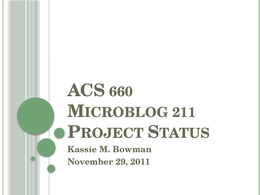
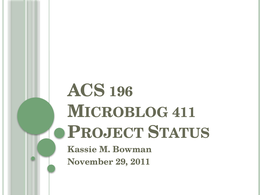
660: 660 -> 196
211: 211 -> 411
